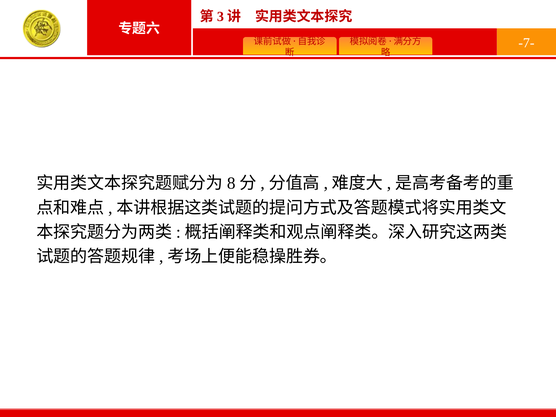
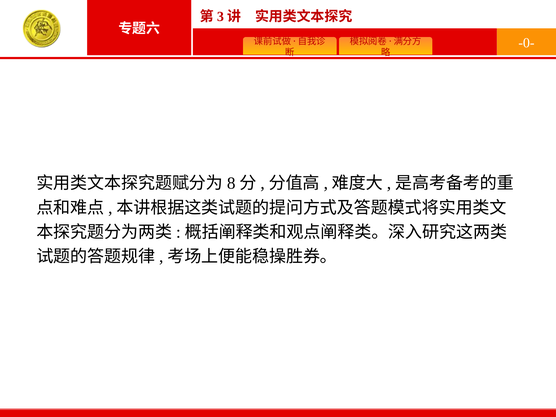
-7-: -7- -> -0-
